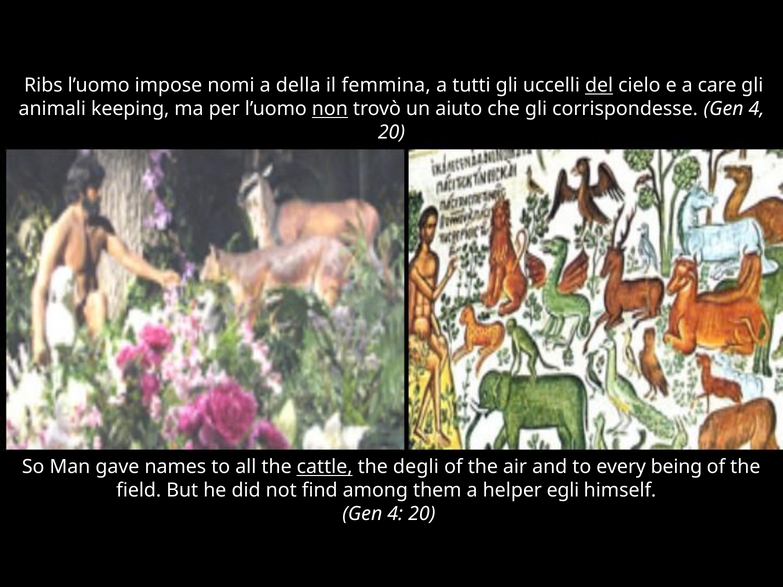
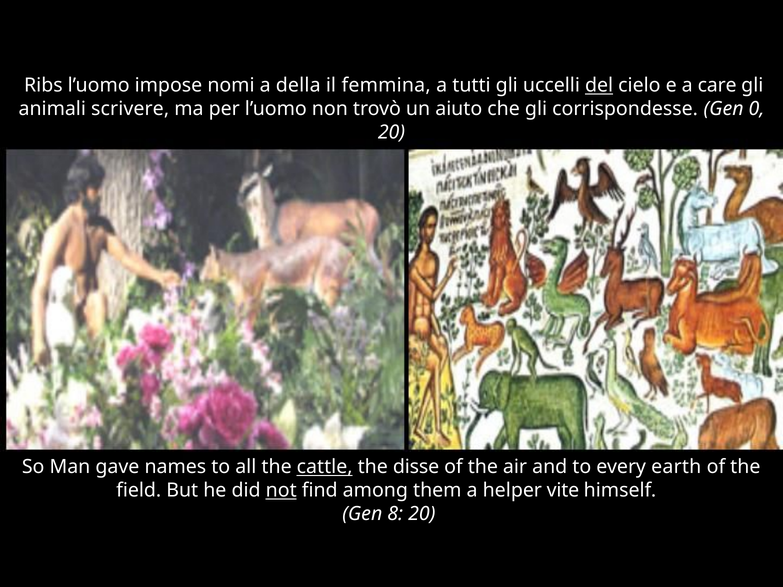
keeping: keeping -> scrivere
non underline: present -> none
corrispondesse Gen 4: 4 -> 0
degli: degli -> disse
being: being -> earth
not underline: none -> present
egli: egli -> vite
4 at (395, 514): 4 -> 8
